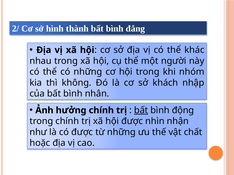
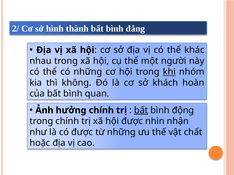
khi underline: none -> present
nhập: nhập -> hoàn
nhân: nhân -> quan
